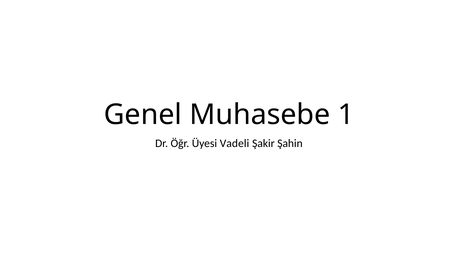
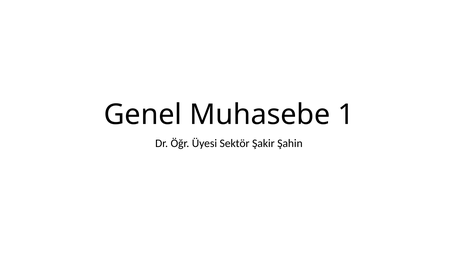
Vadeli: Vadeli -> Sektör
